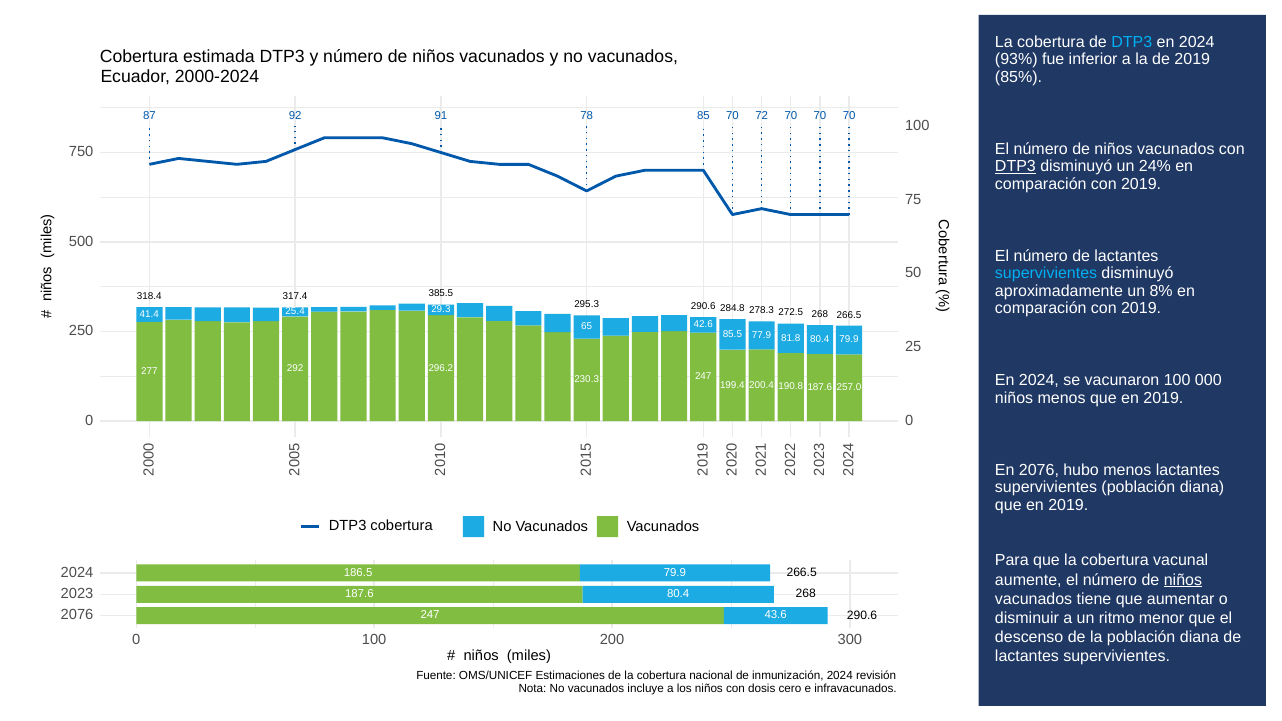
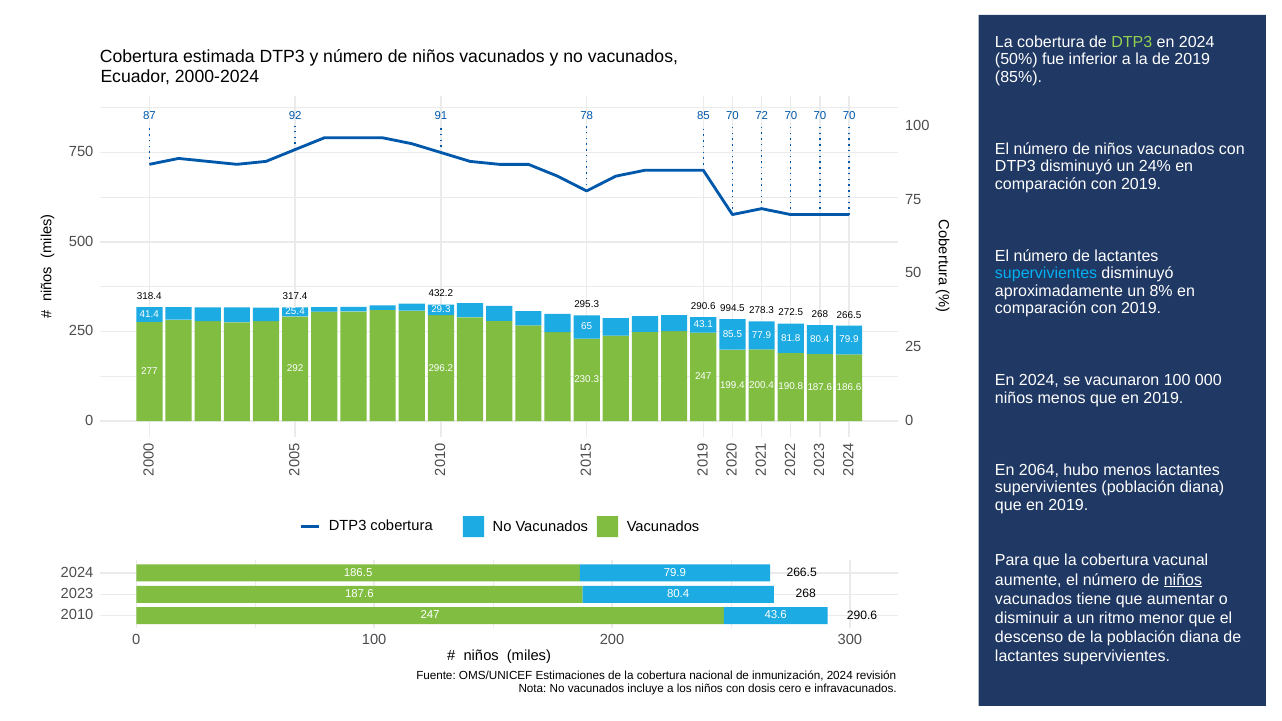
DTP3 at (1132, 42) colour: light blue -> light green
93%: 93% -> 50%
DTP3 at (1015, 166) underline: present -> none
385.5: 385.5 -> 432.2
284.8: 284.8 -> 994.5
42.6: 42.6 -> 43.1
257.0: 257.0 -> 186.6
En 2076: 2076 -> 2064
2076 at (77, 615): 2076 -> 2010
